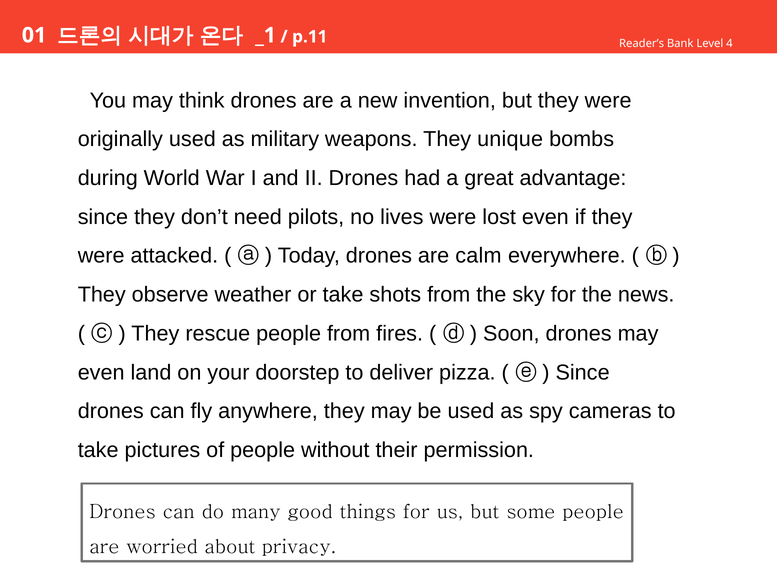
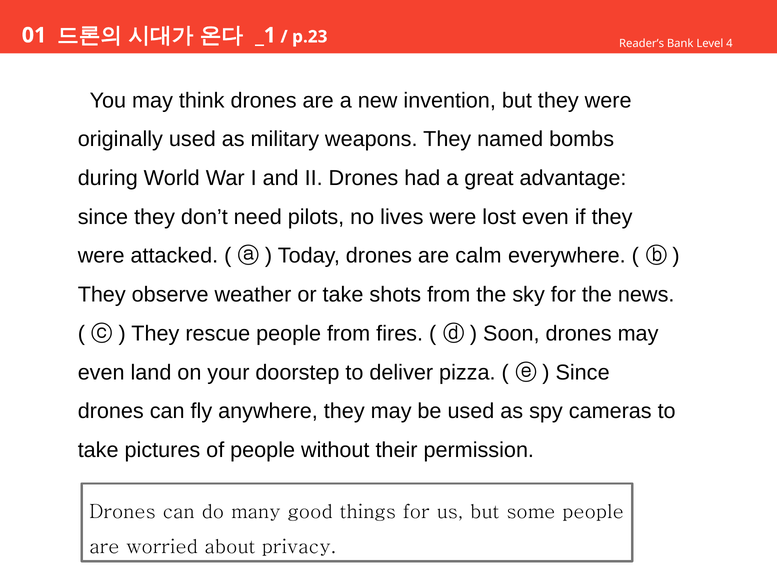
p.11: p.11 -> p.23
unique: unique -> named
